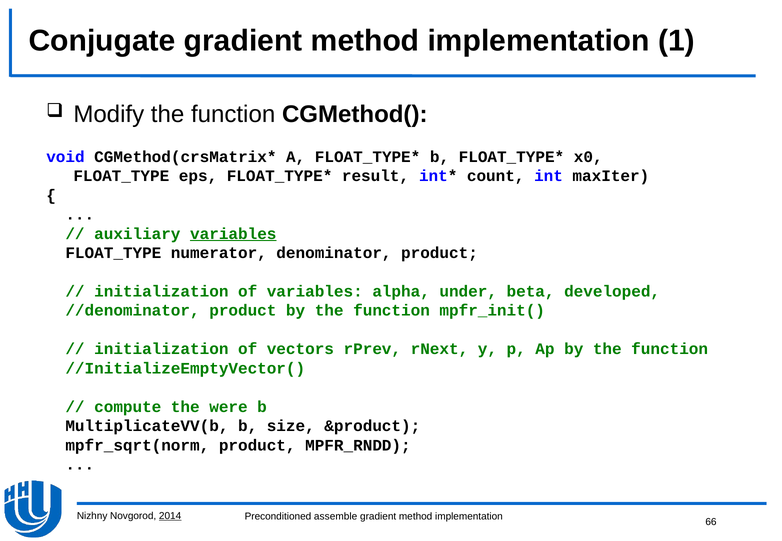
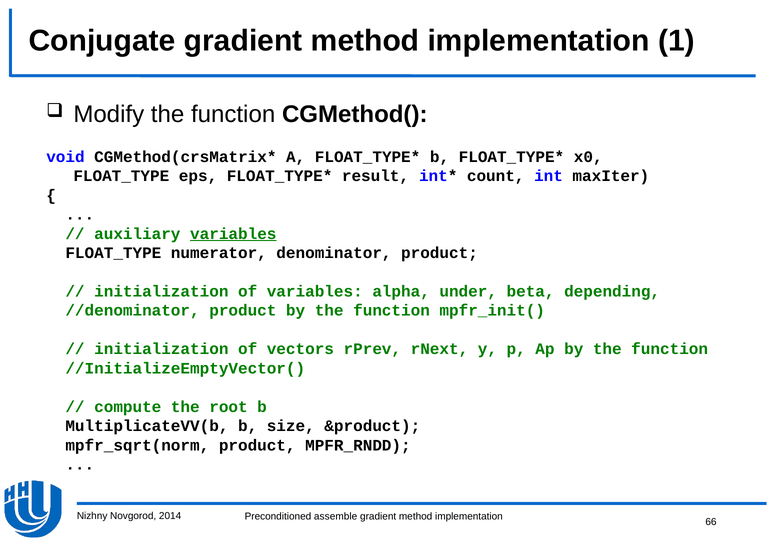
developed: developed -> depending
were: were -> root
2014 underline: present -> none
